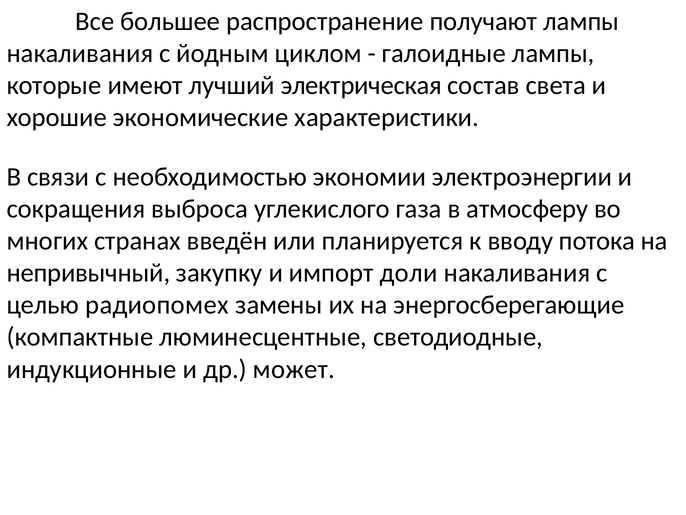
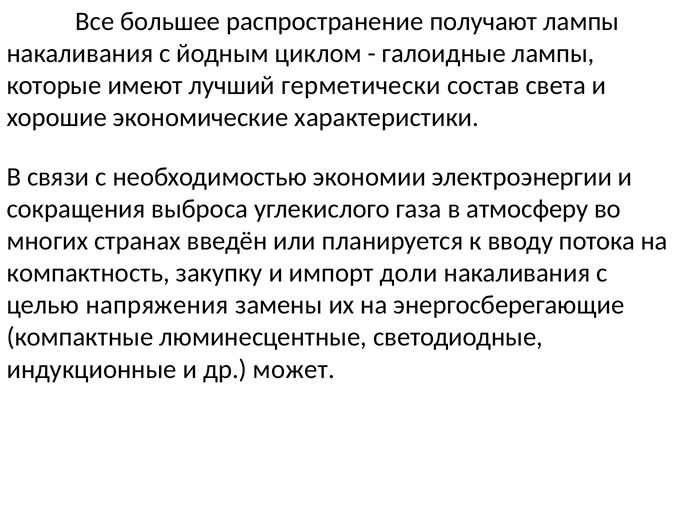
электрическая: электрическая -> герметически
непривычный: непривычный -> компактность
радиопомех: радиопомех -> напряжения
